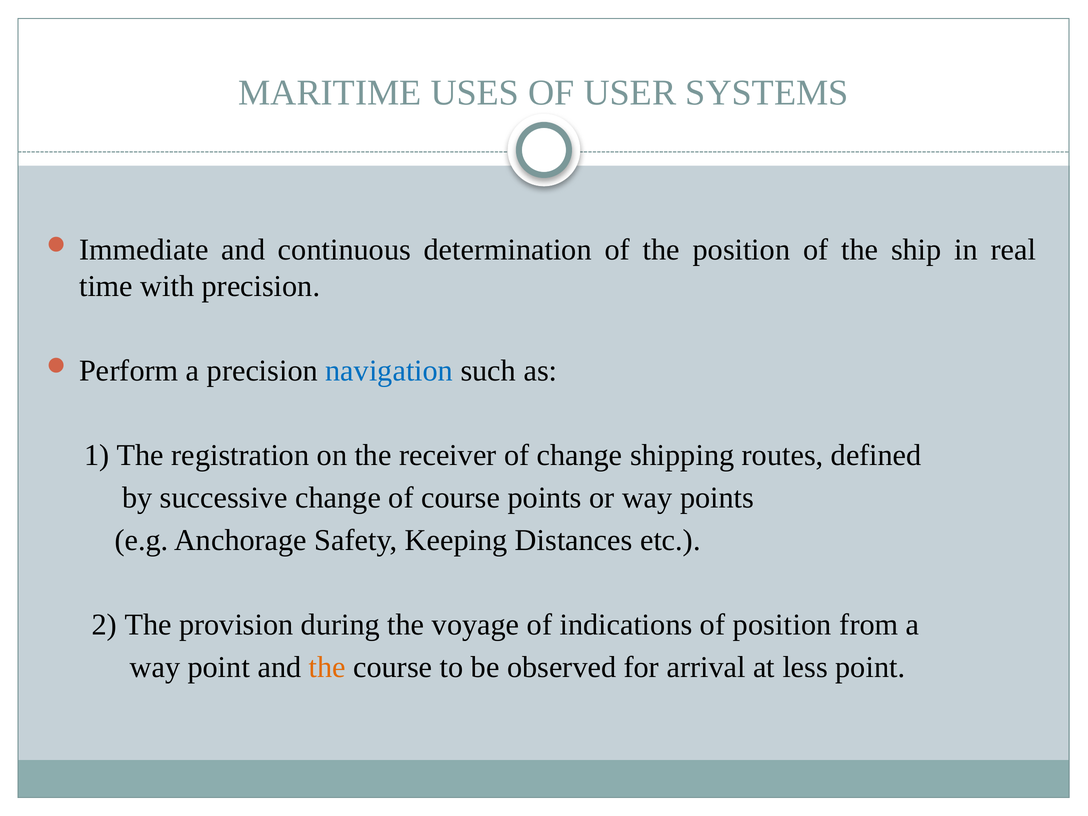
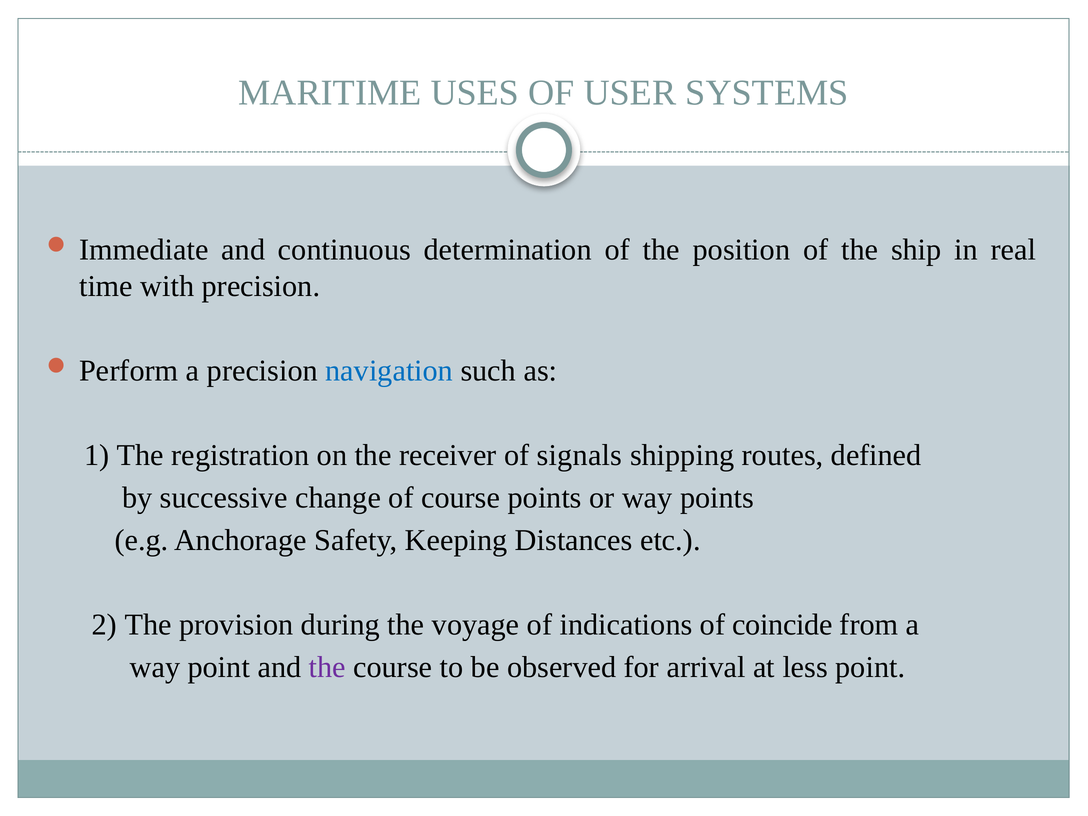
of change: change -> signals
of position: position -> coincide
the at (327, 667) colour: orange -> purple
